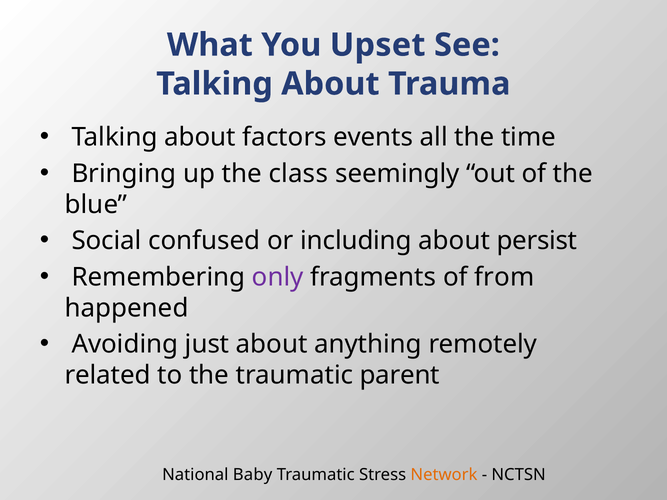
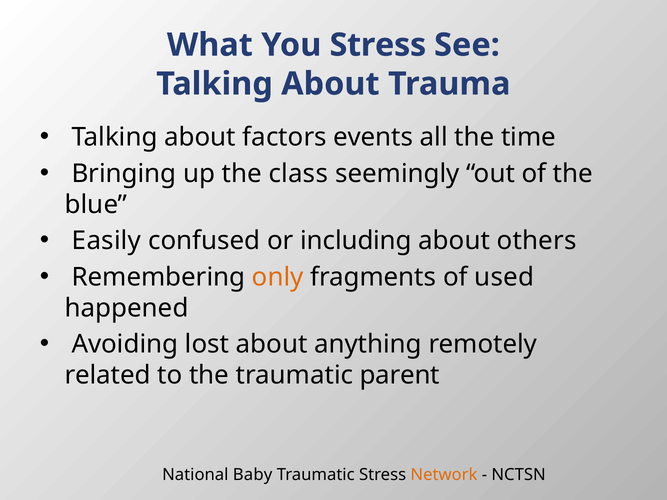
You Upset: Upset -> Stress
Social: Social -> Easily
persist: persist -> others
only colour: purple -> orange
from: from -> used
just: just -> lost
